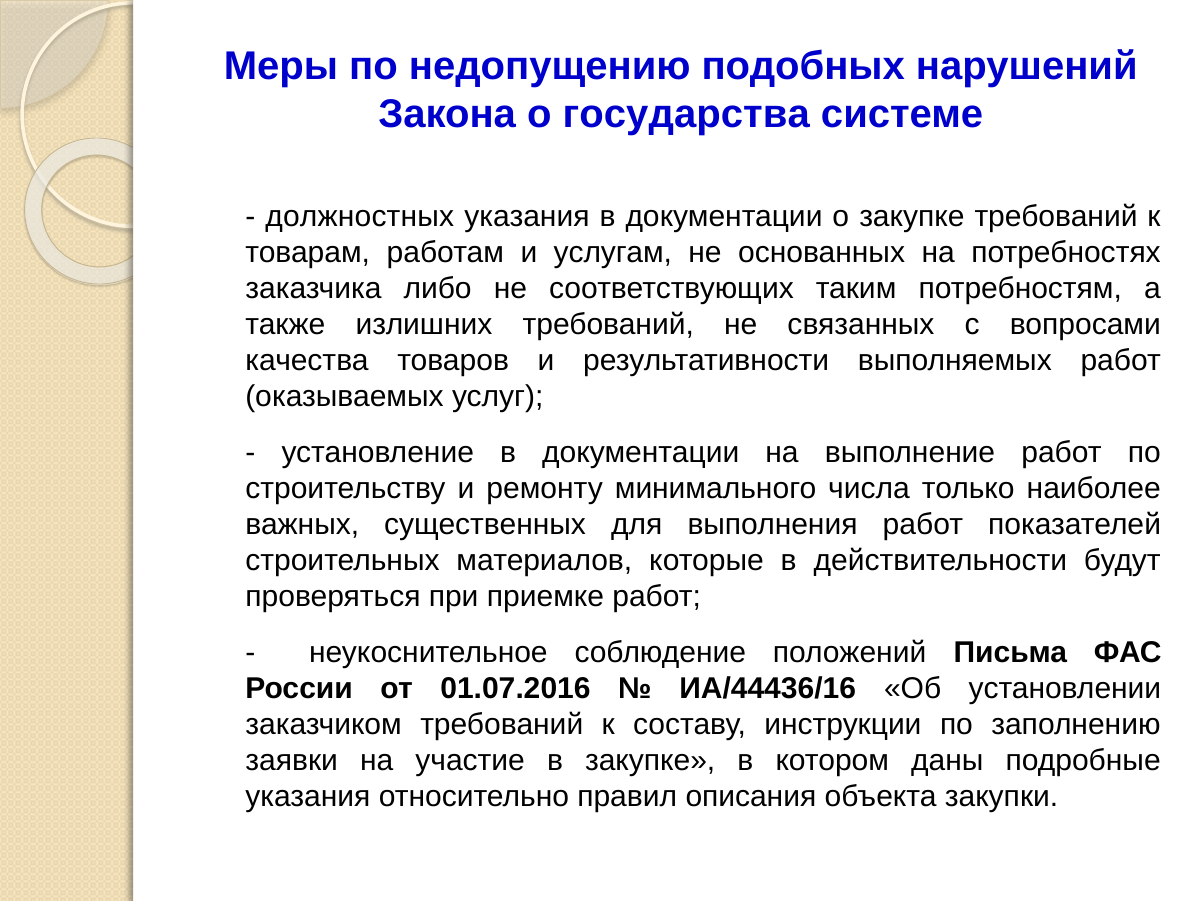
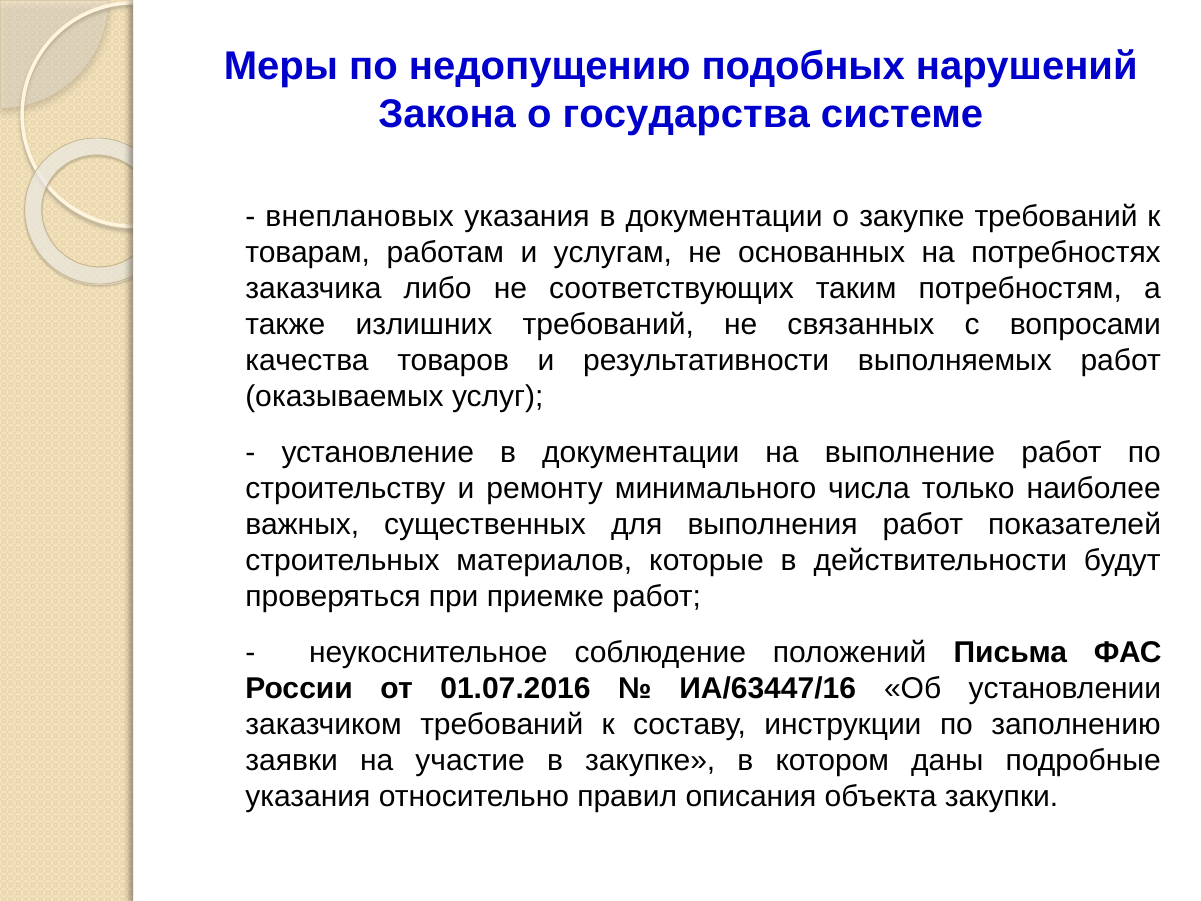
должностных: должностных -> внеплановых
ИА/44436/16: ИА/44436/16 -> ИА/63447/16
